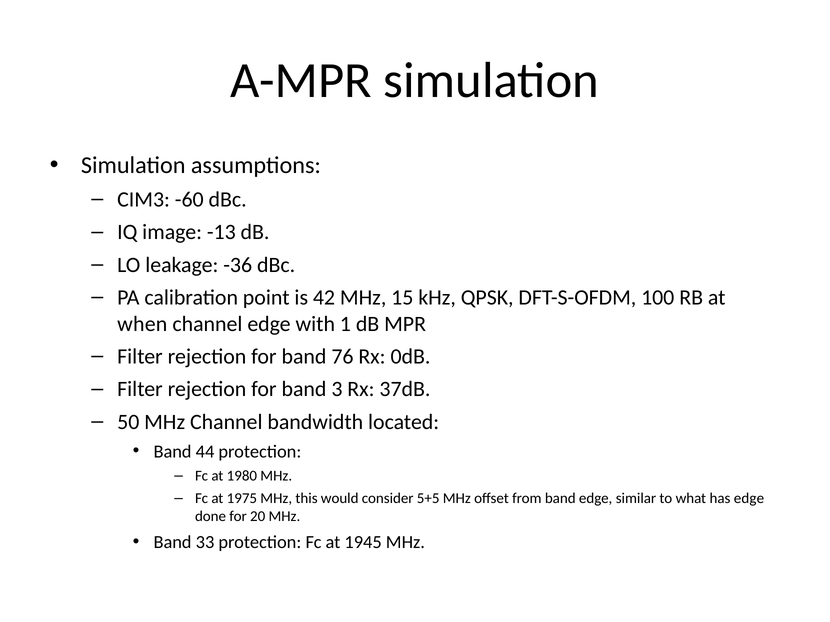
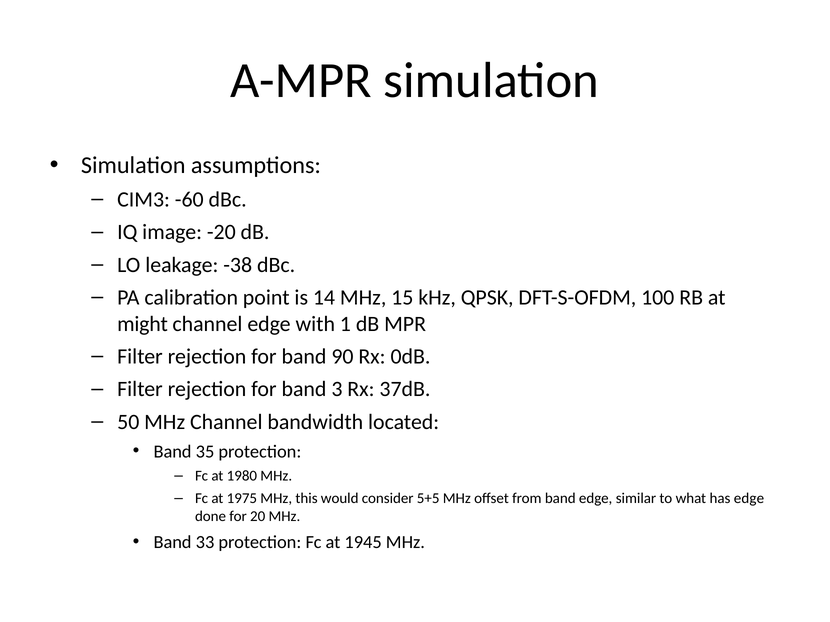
-13: -13 -> -20
-36: -36 -> -38
42: 42 -> 14
when: when -> might
76: 76 -> 90
44: 44 -> 35
